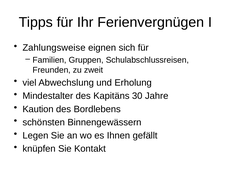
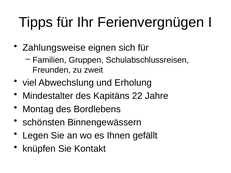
30: 30 -> 22
Kaution: Kaution -> Montag
